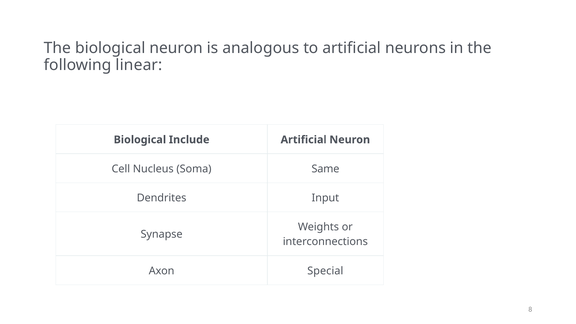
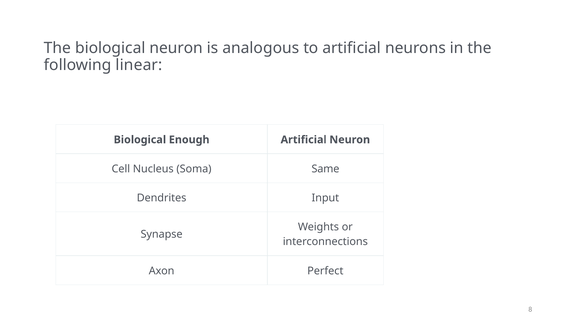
Include: Include -> Enough
Special: Special -> Perfect
